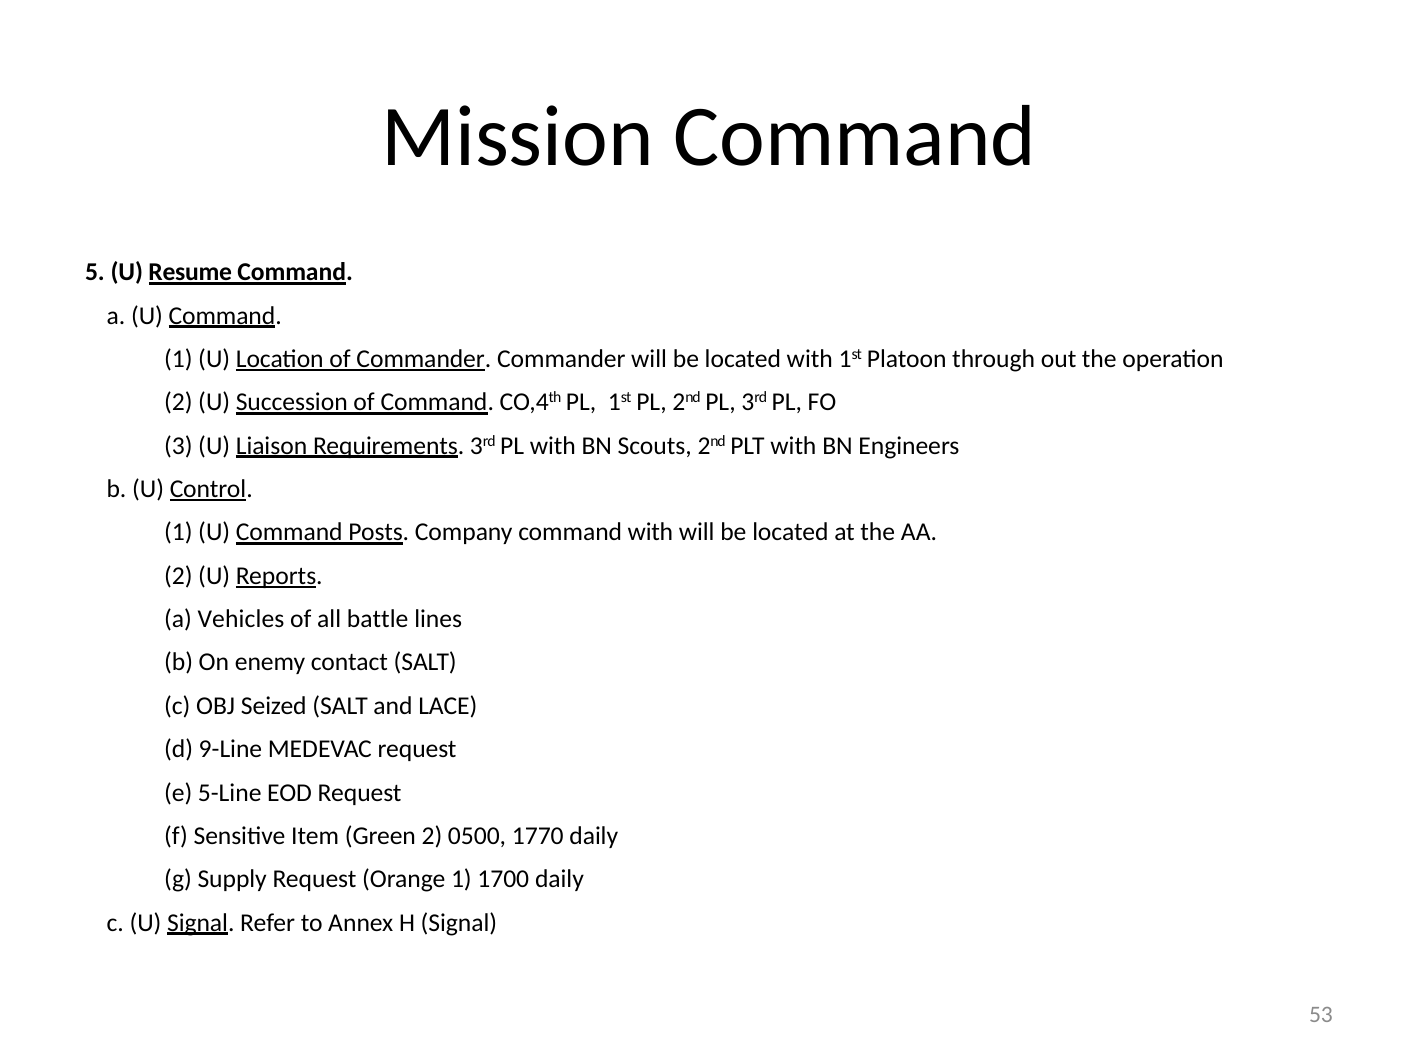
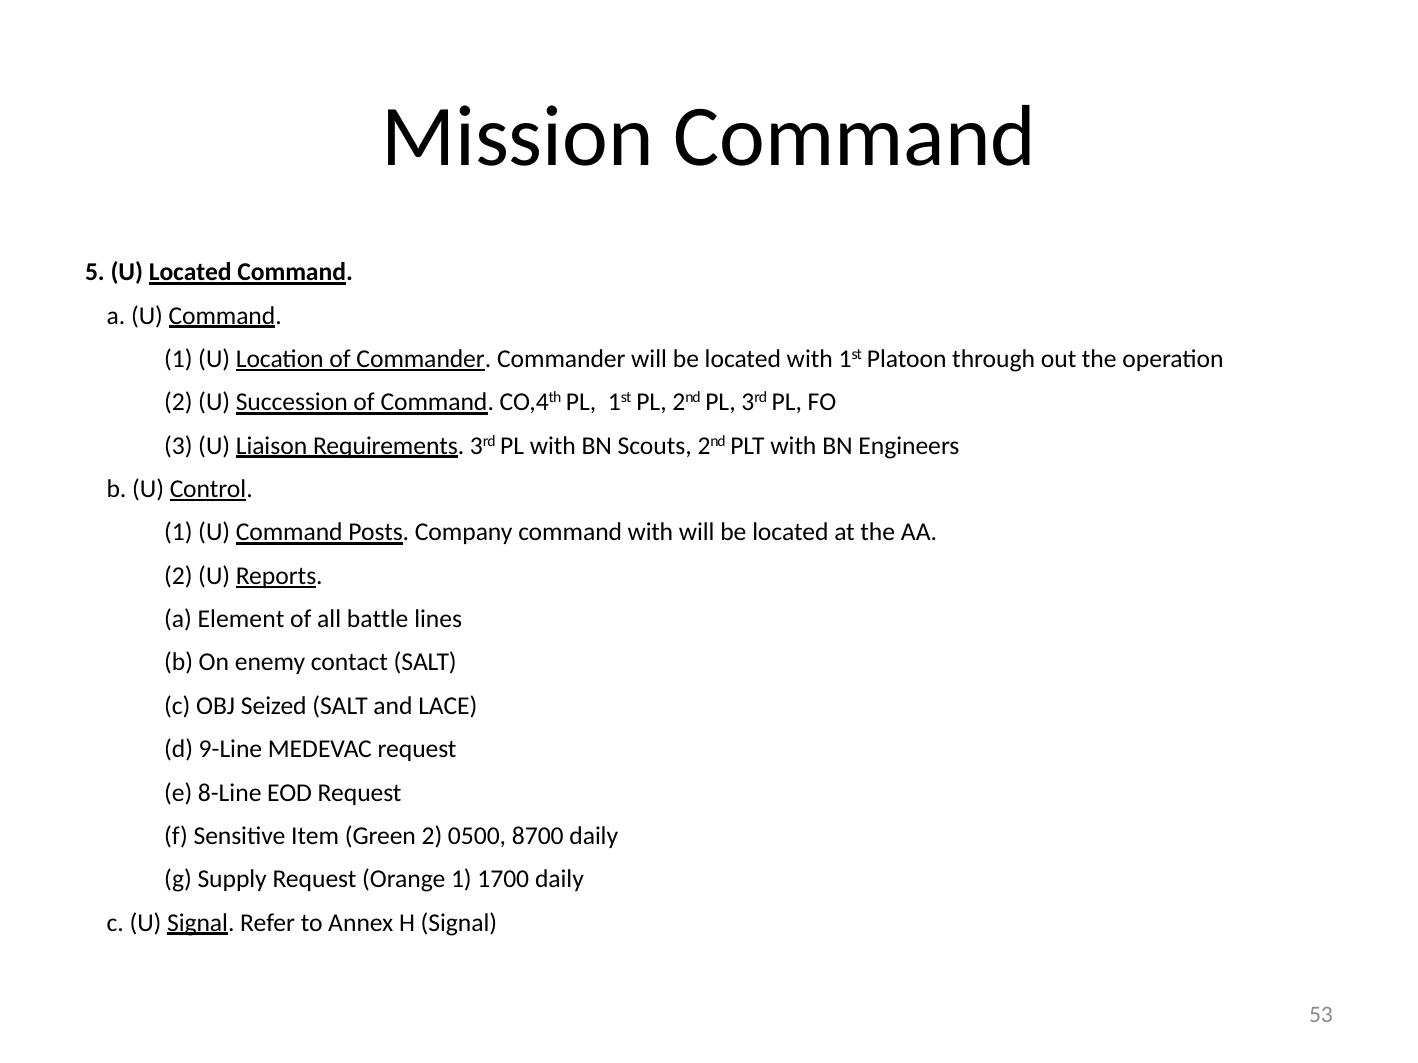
U Resume: Resume -> Located
Vehicles: Vehicles -> Element
5-Line: 5-Line -> 8-Line
1770: 1770 -> 8700
